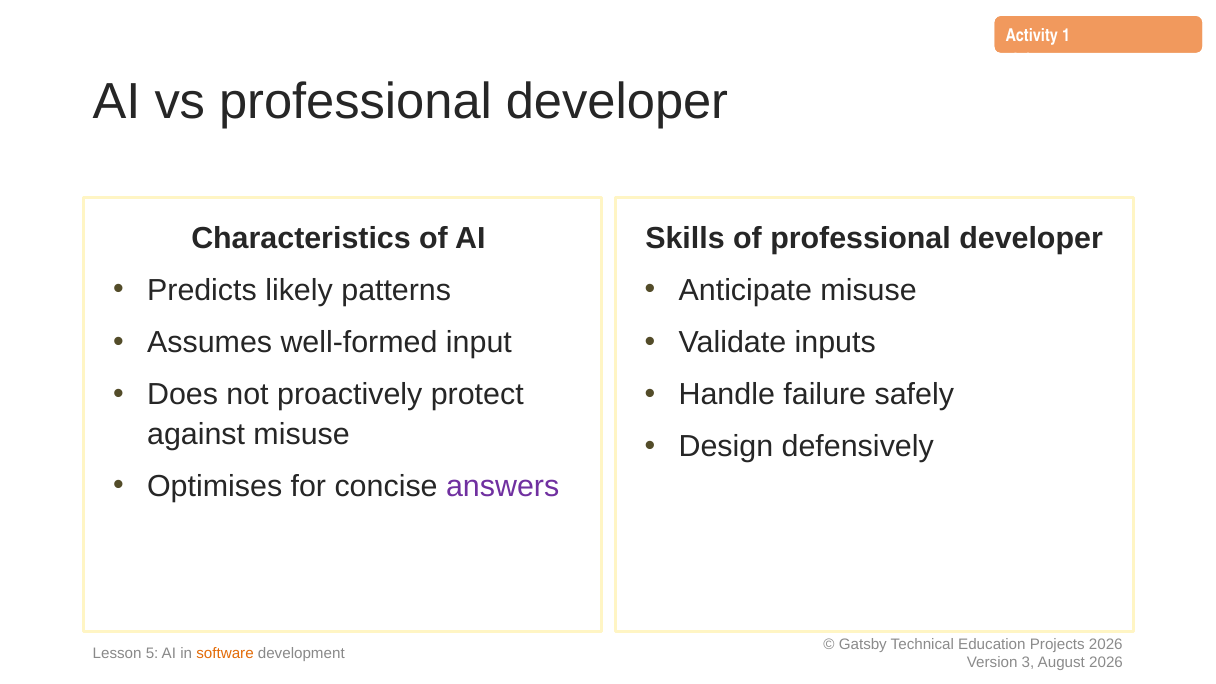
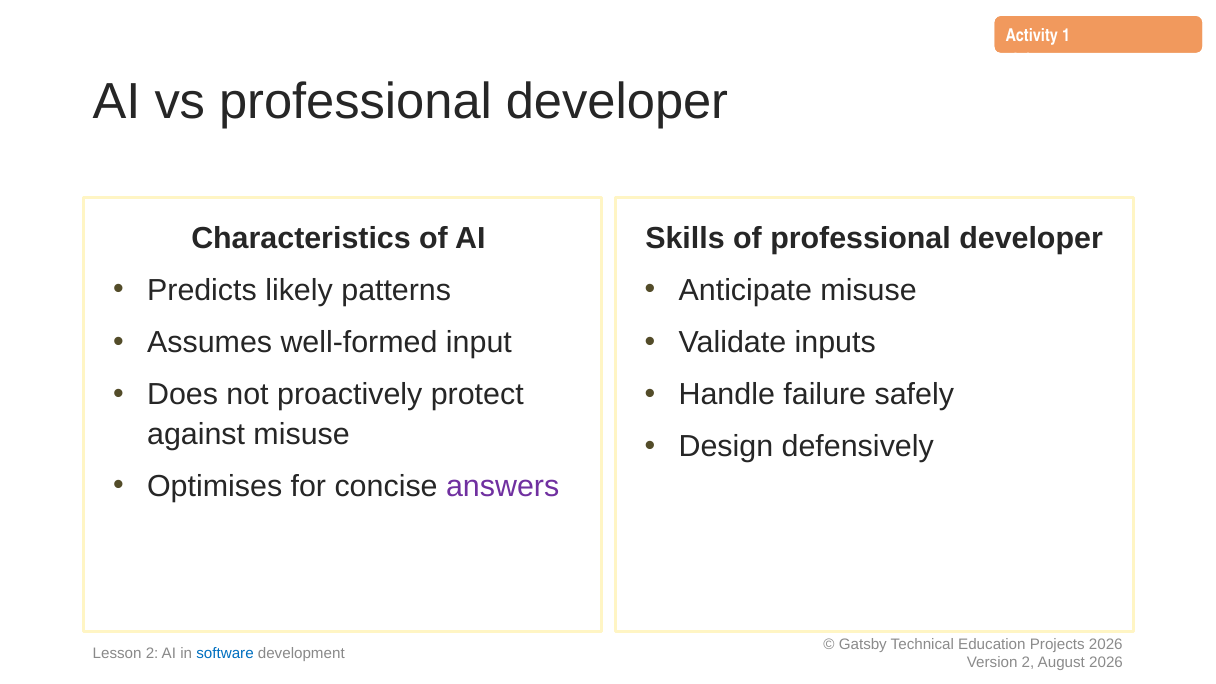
Lesson 5: 5 -> 2
software colour: orange -> blue
3 at (1028, 662): 3 -> 2
